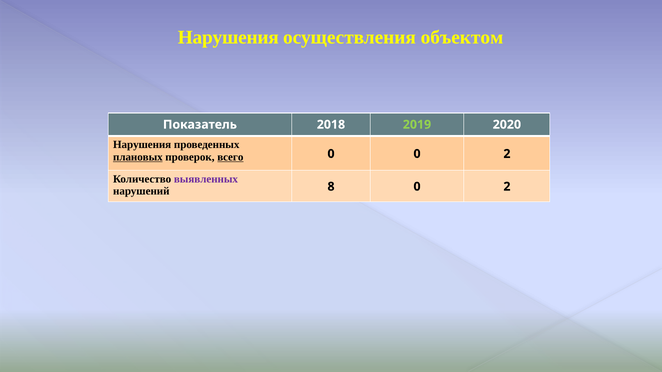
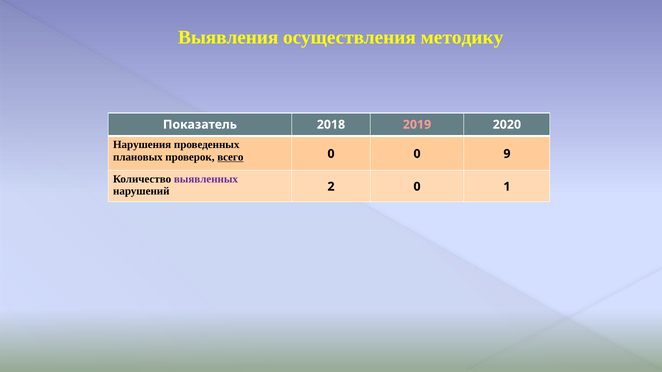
Нарушения at (228, 37): Нарушения -> Выявления
объектом: объектом -> методику
2019 colour: light green -> pink
плановых underline: present -> none
0 0 2: 2 -> 9
8: 8 -> 2
2 at (507, 187): 2 -> 1
